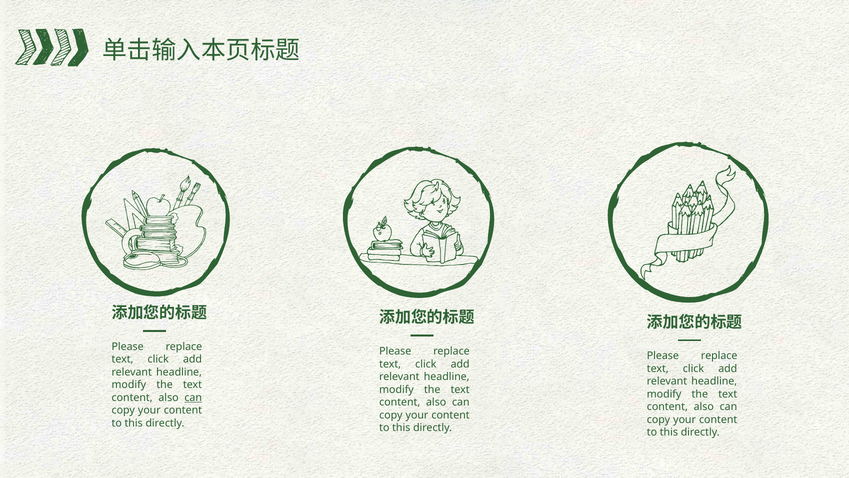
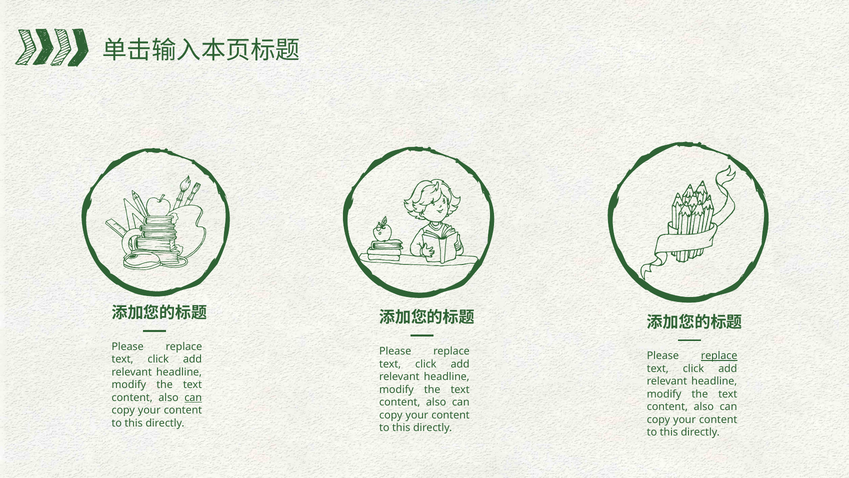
replace at (719, 356) underline: none -> present
